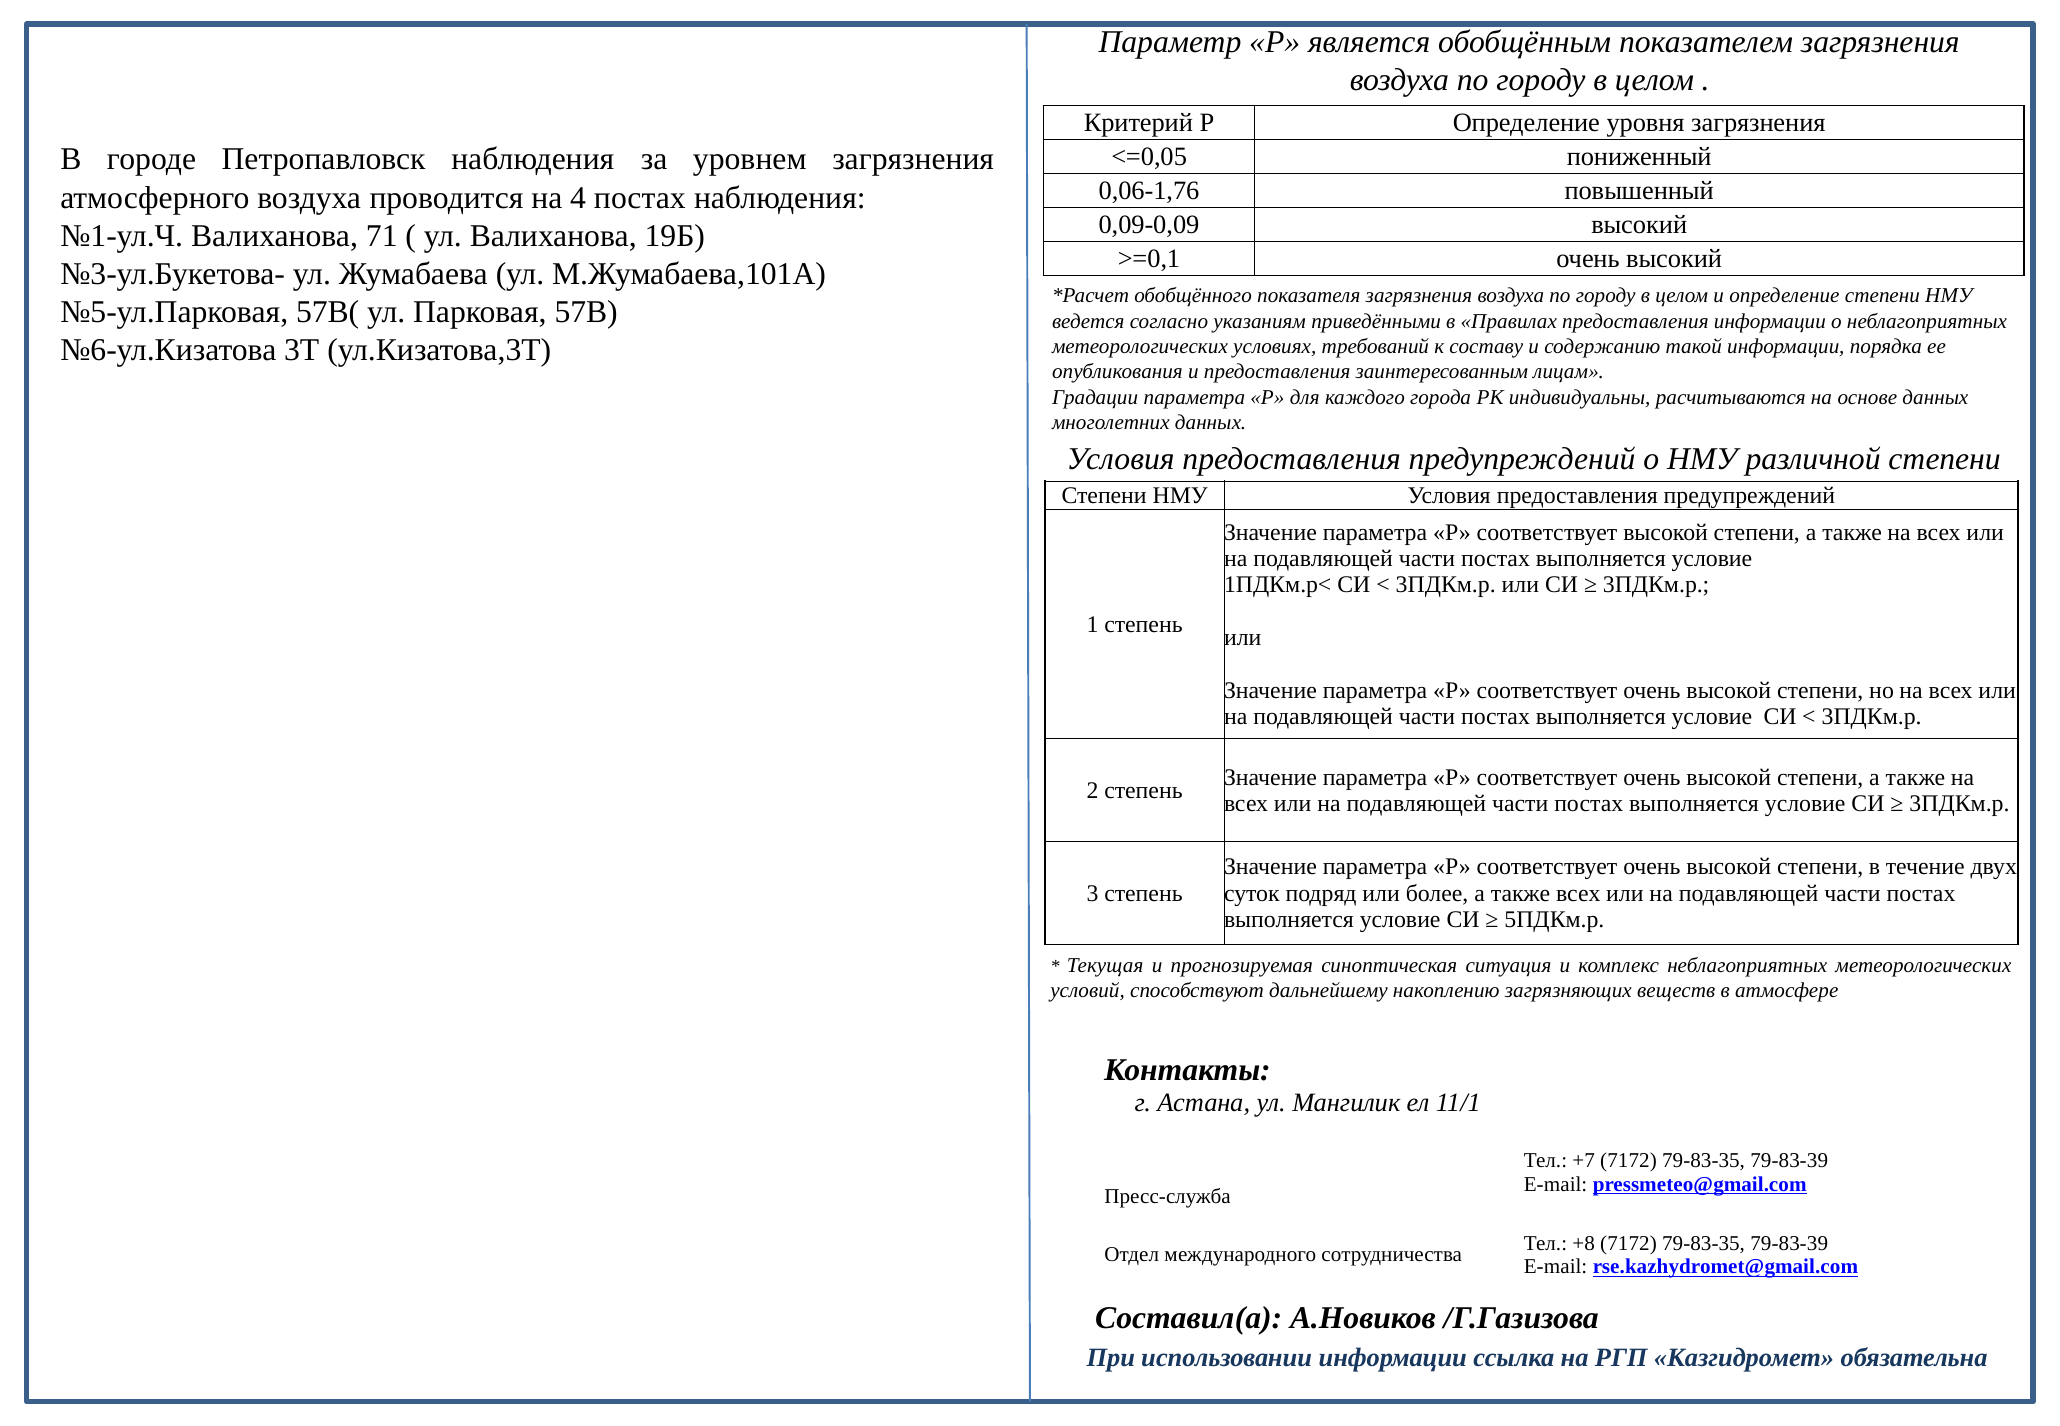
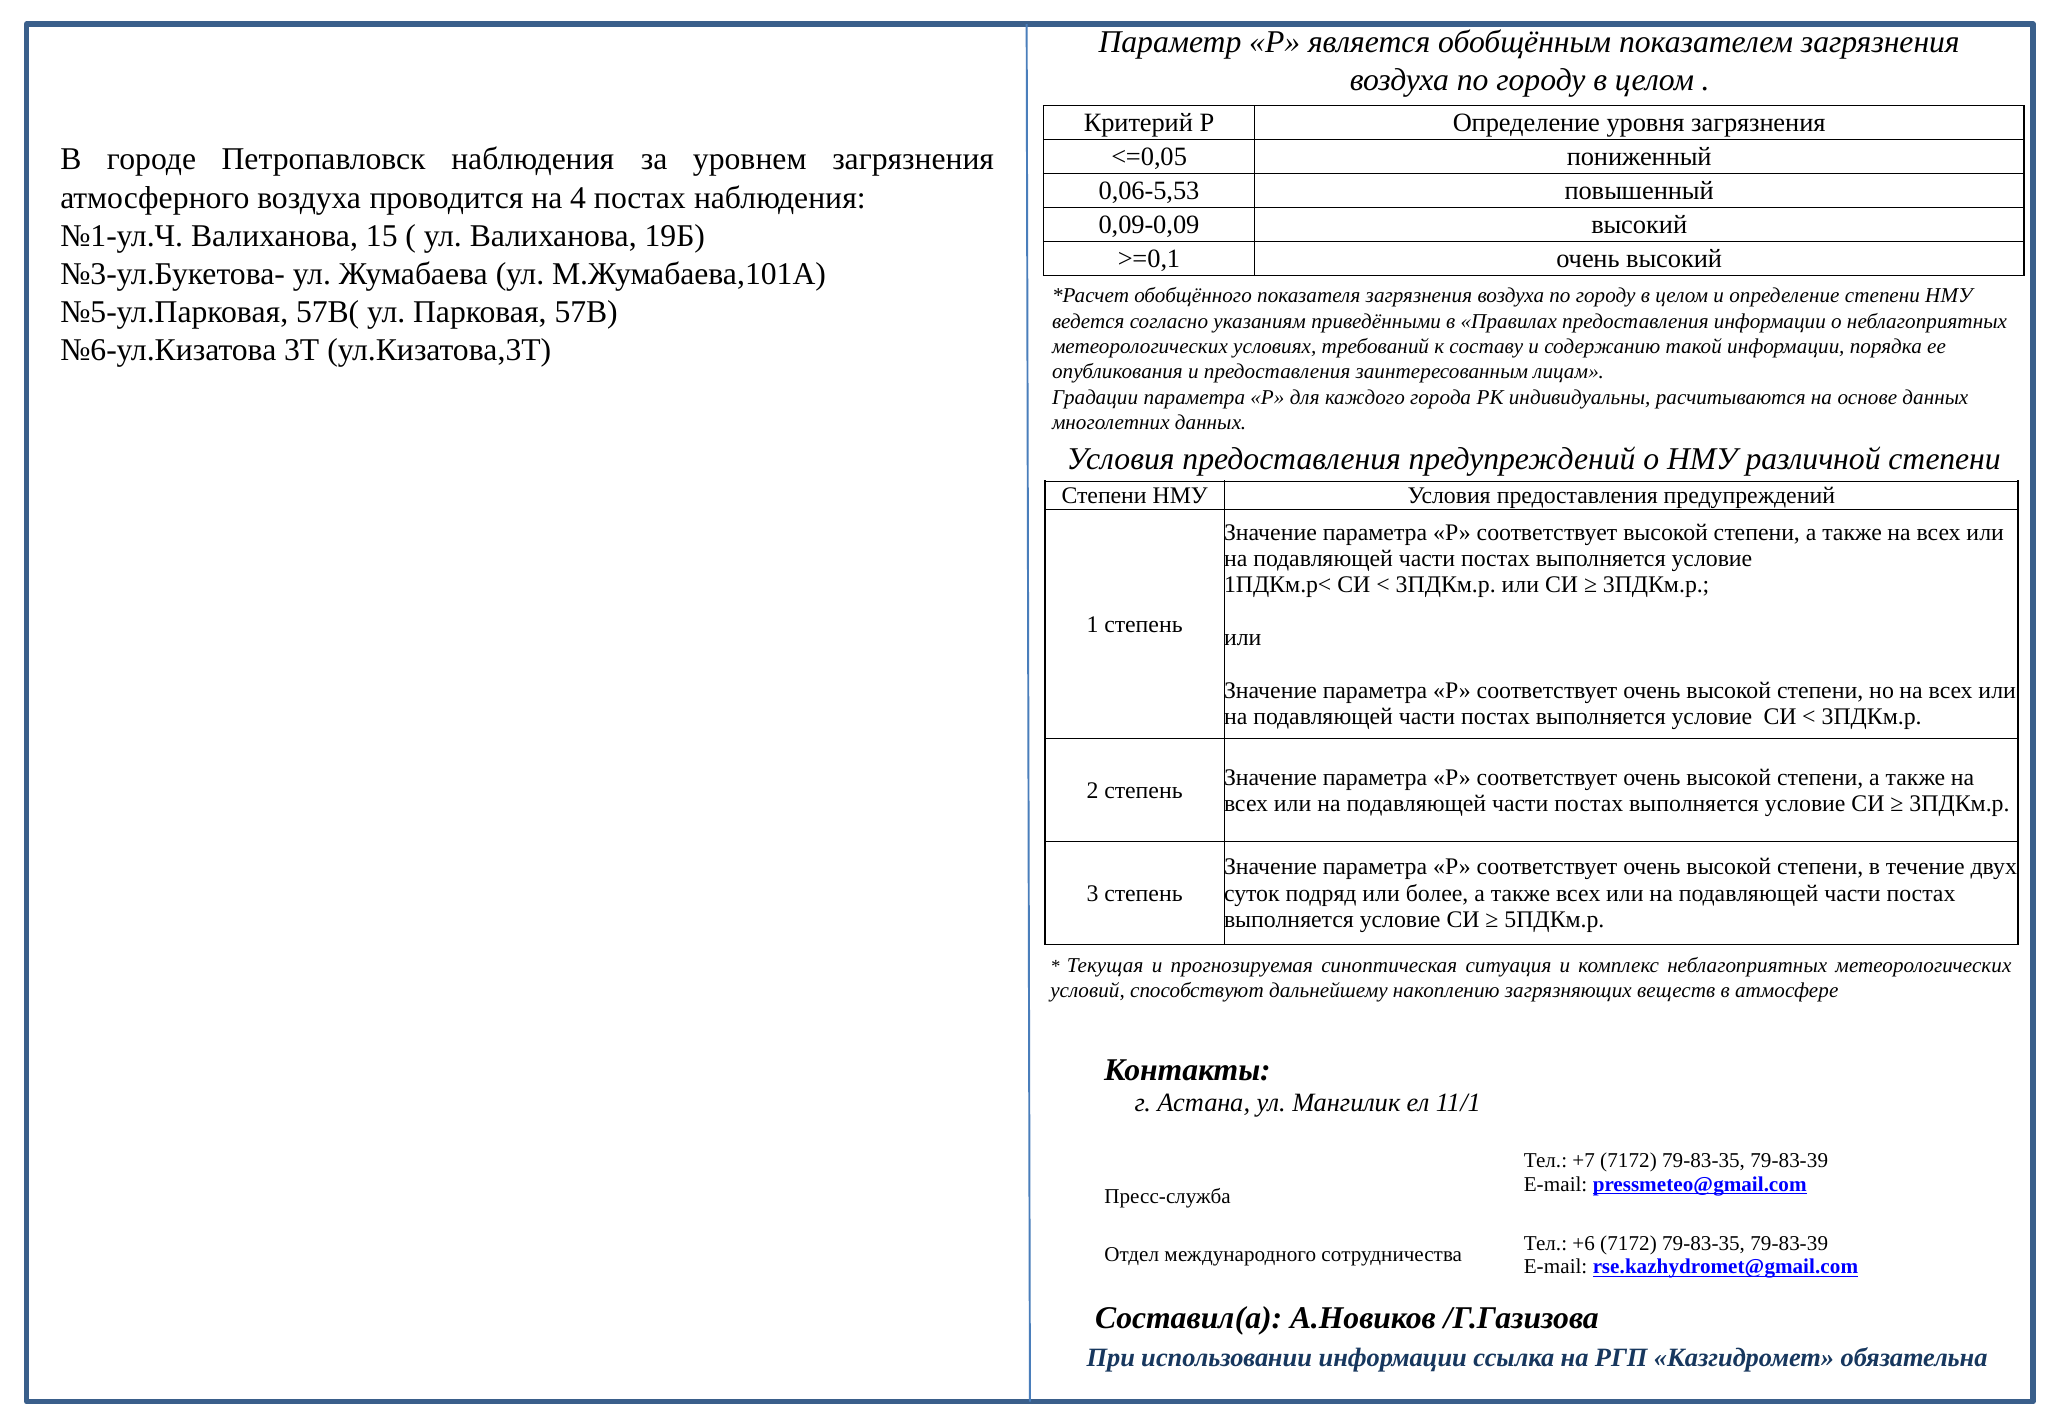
0,06-1,76: 0,06-1,76 -> 0,06-5,53
71: 71 -> 15
+8: +8 -> +6
